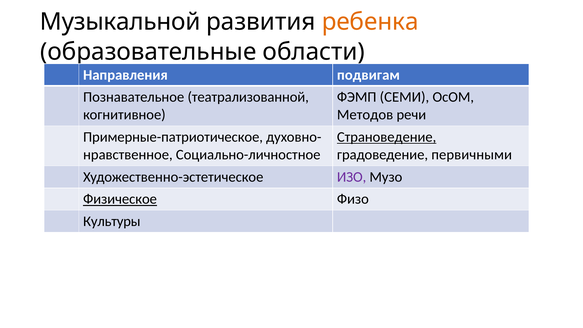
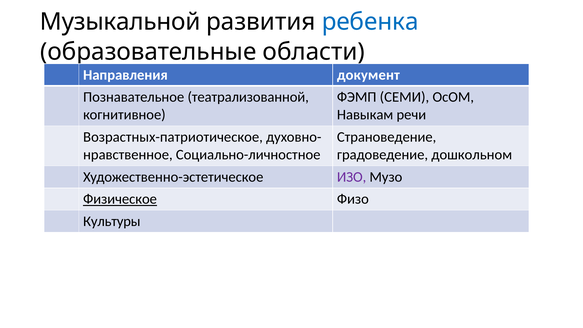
ребенка colour: orange -> blue
подвигам: подвигам -> документ
Методов: Методов -> Навыкам
Примерные-патриотическое: Примерные-патриотическое -> Возрастных-патриотическое
Страноведение underline: present -> none
первичными: первичными -> дошкольном
